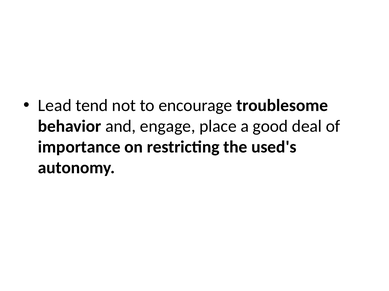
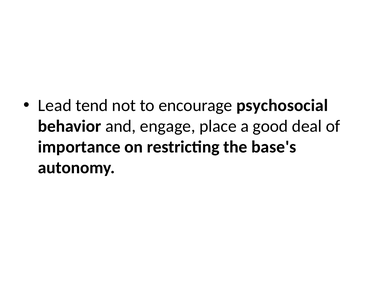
troublesome: troublesome -> psychosocial
used's: used's -> base's
